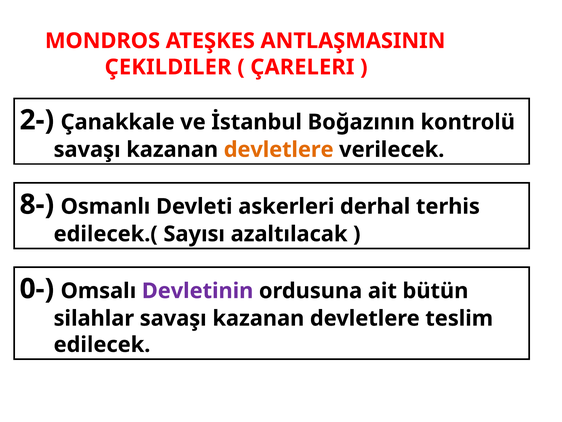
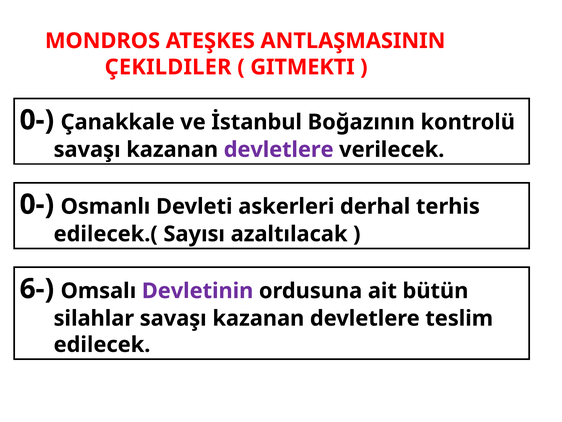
ÇARELERI: ÇARELERI -> GITMEKTI
2- at (37, 120): 2- -> 0-
devletlere at (279, 149) colour: orange -> purple
8- at (37, 204): 8- -> 0-
0-: 0- -> 6-
